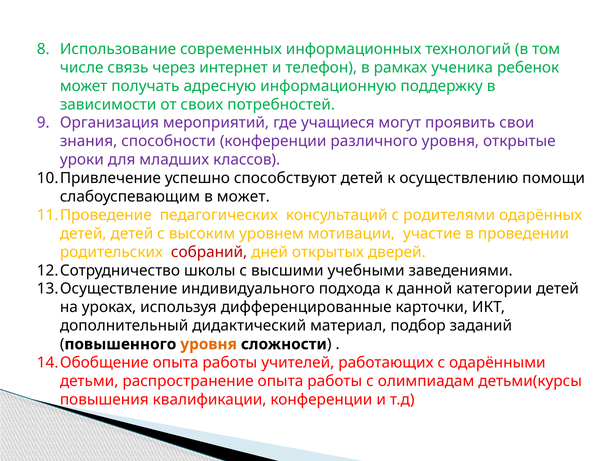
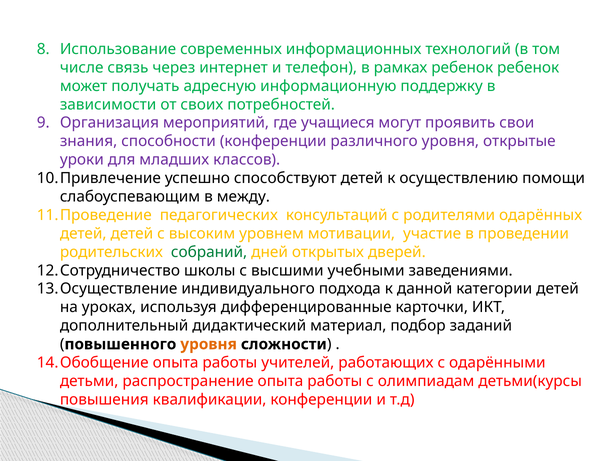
рамках ученика: ученика -> ребенок
в может: может -> между
собраний colour: red -> green
